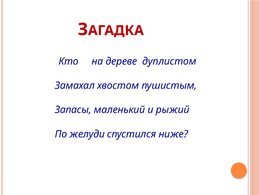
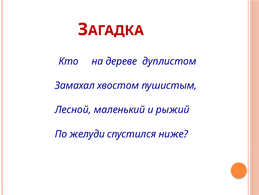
Запасы: Запасы -> Лесной
